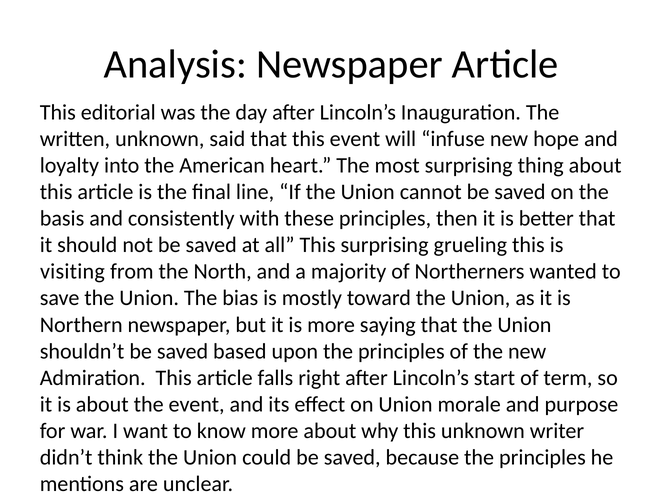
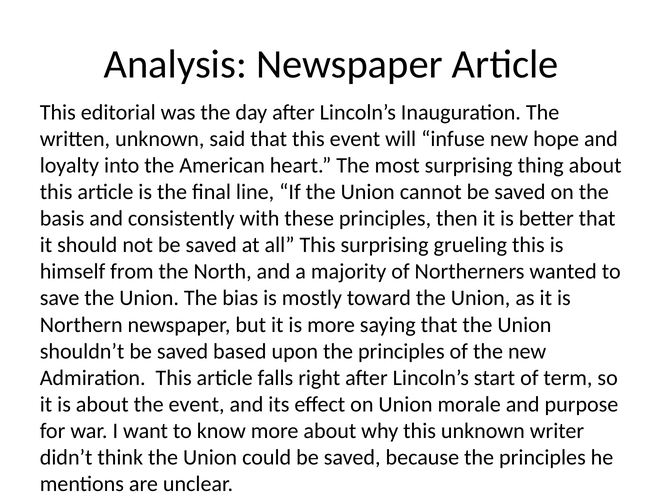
visiting: visiting -> himself
